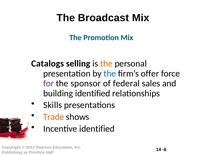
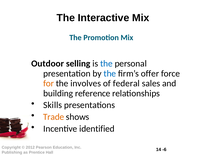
Broadcast: Broadcast -> Interactive
Catalogs: Catalogs -> Outdoor
the at (106, 63) colour: orange -> blue
for colour: purple -> orange
sponsor: sponsor -> involves
building identified: identified -> reference
